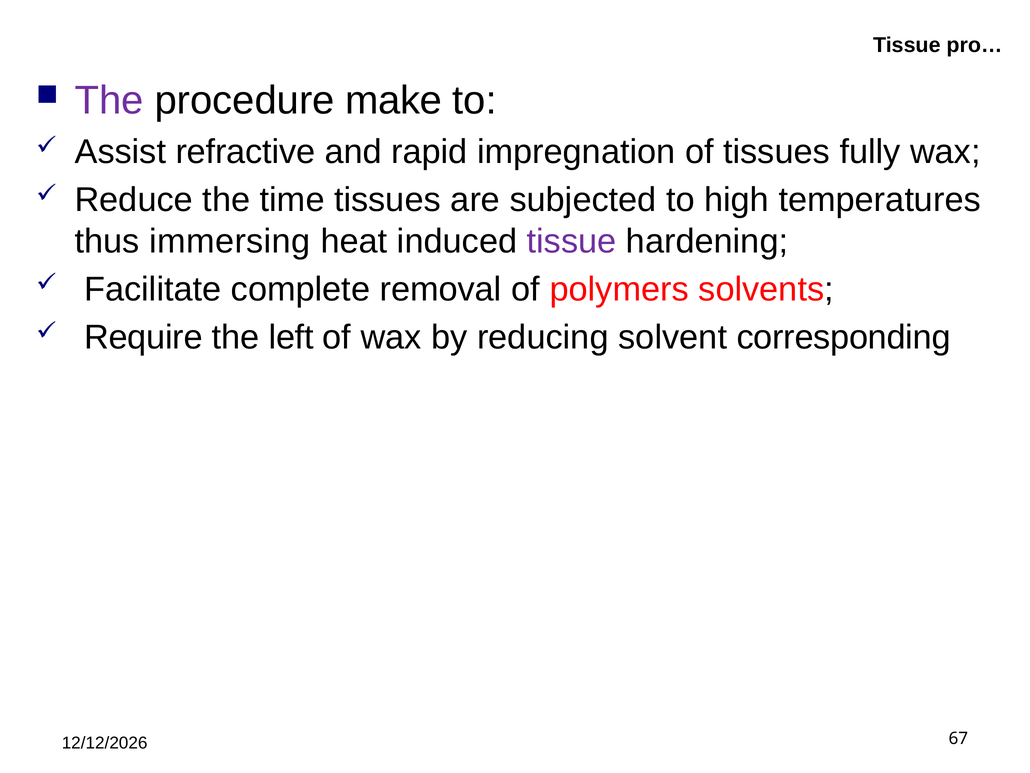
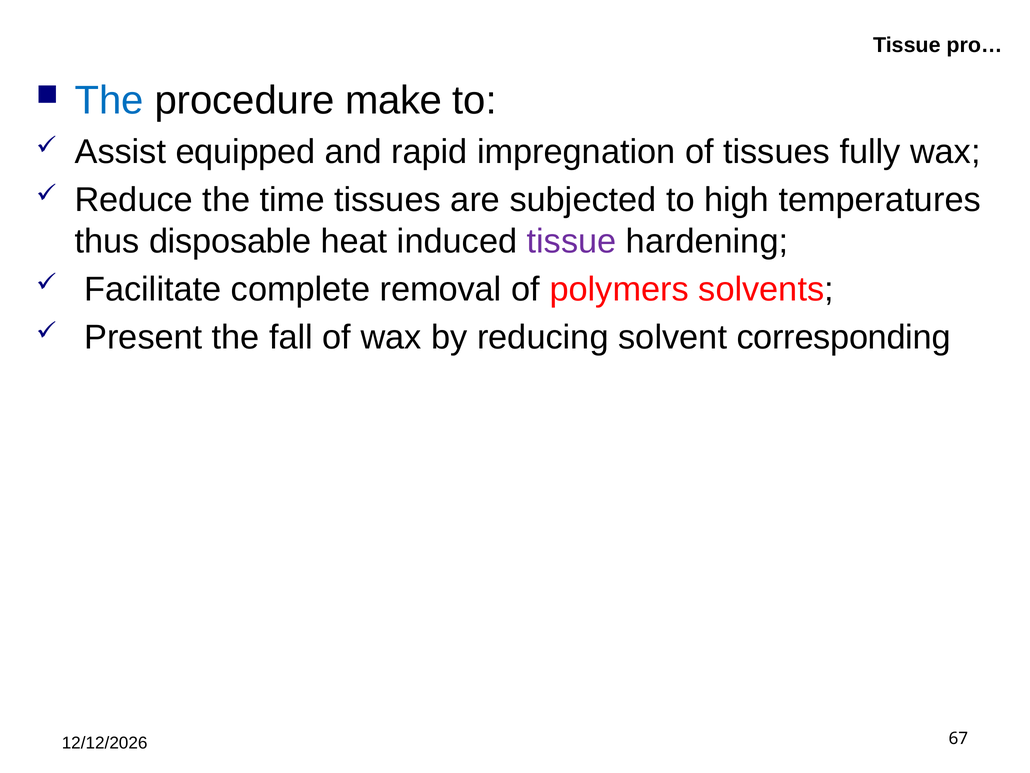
The at (109, 101) colour: purple -> blue
refractive: refractive -> equipped
immersing: immersing -> disposable
Require: Require -> Present
left: left -> fall
